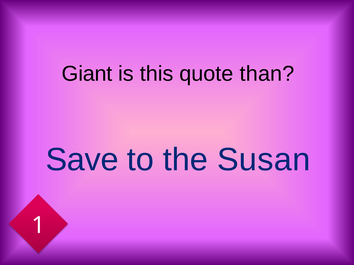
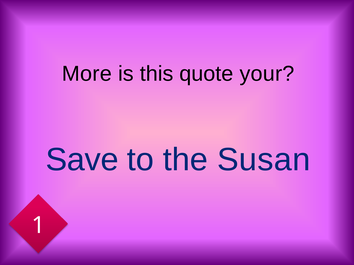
Giant: Giant -> More
than: than -> your
